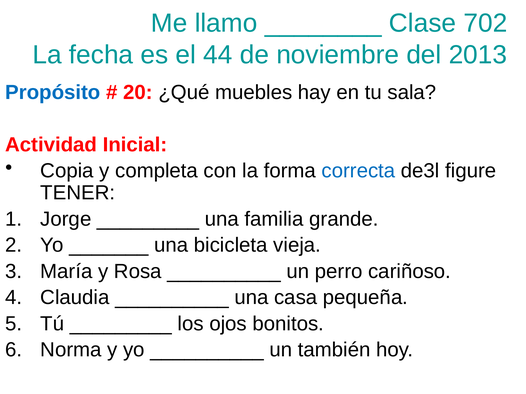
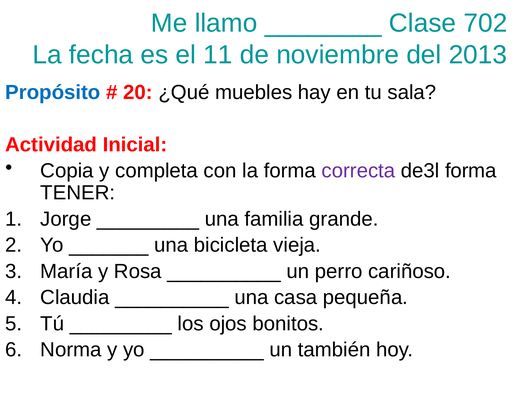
44: 44 -> 11
correcta colour: blue -> purple
de3l figure: figure -> forma
